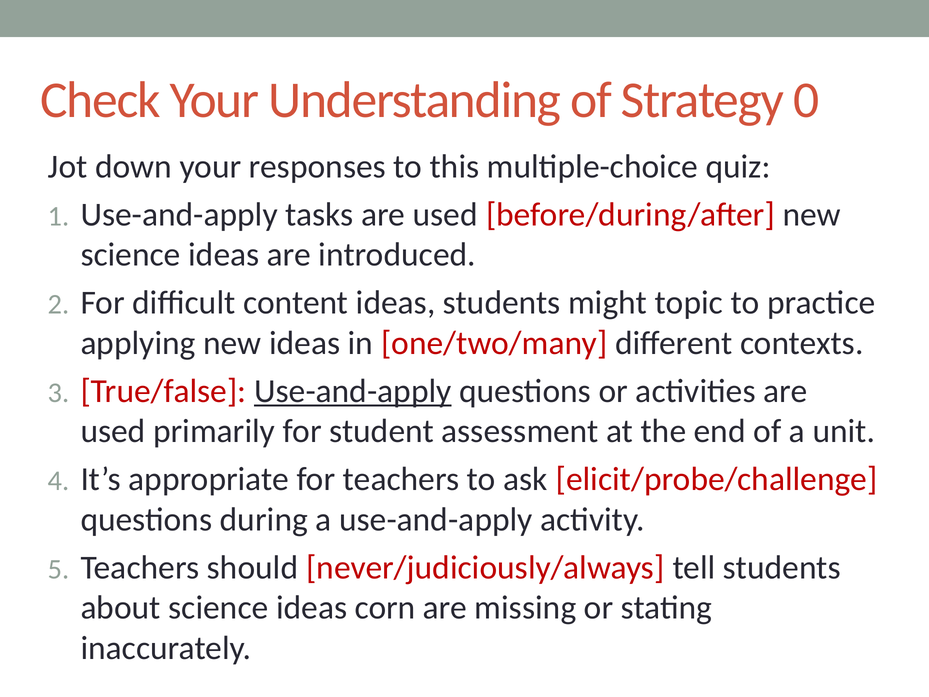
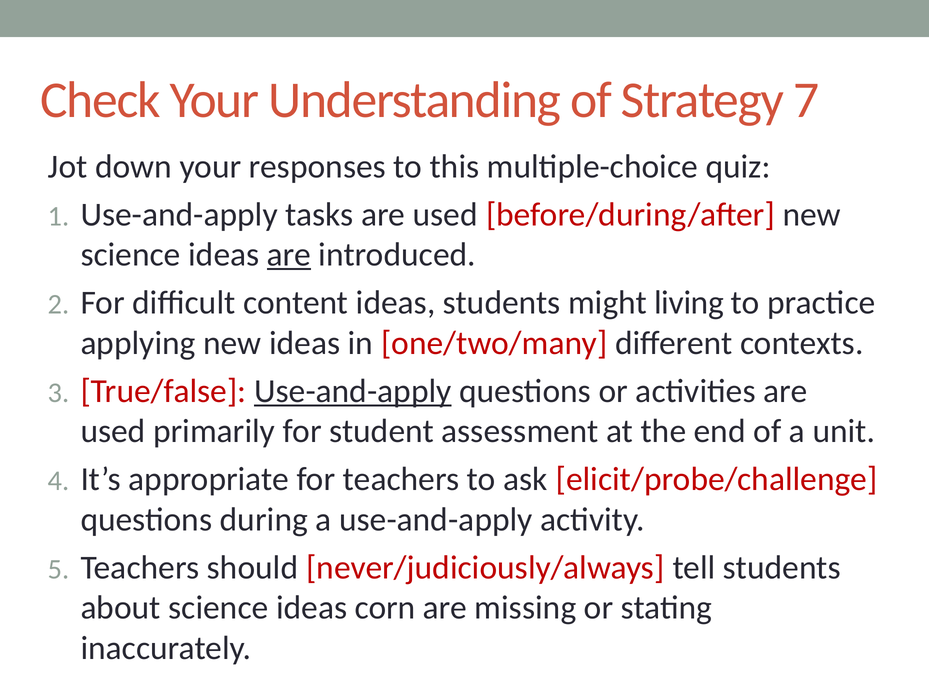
0: 0 -> 7
are at (289, 255) underline: none -> present
topic: topic -> living
